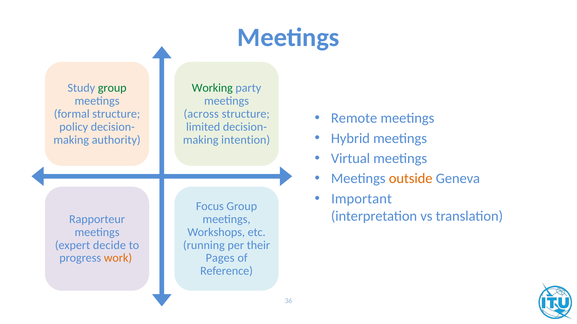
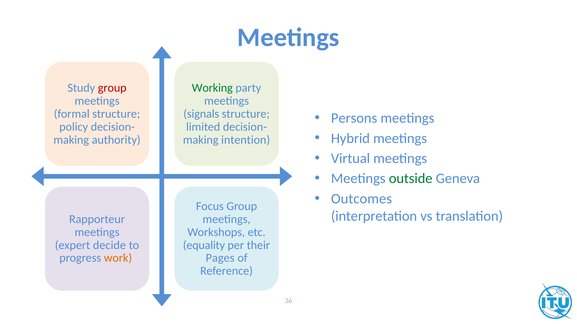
group at (112, 88) colour: green -> red
across: across -> signals
Remote: Remote -> Persons
outside colour: orange -> green
Important: Important -> Outcomes
running: running -> equality
